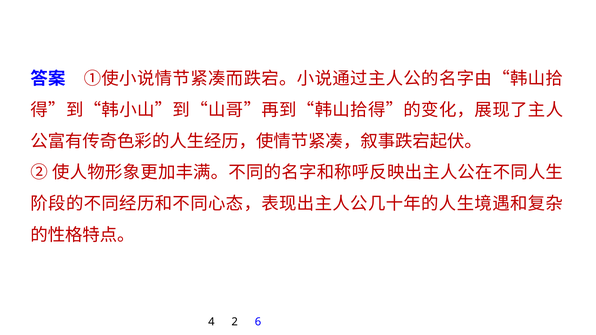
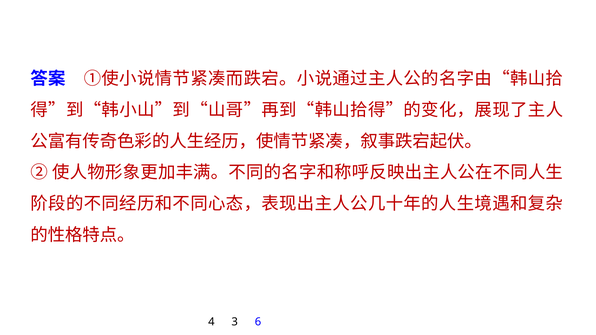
2: 2 -> 3
